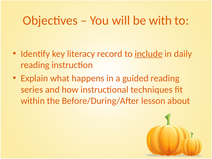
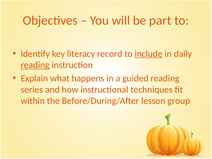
with: with -> part
reading at (35, 65) underline: none -> present
about: about -> group
